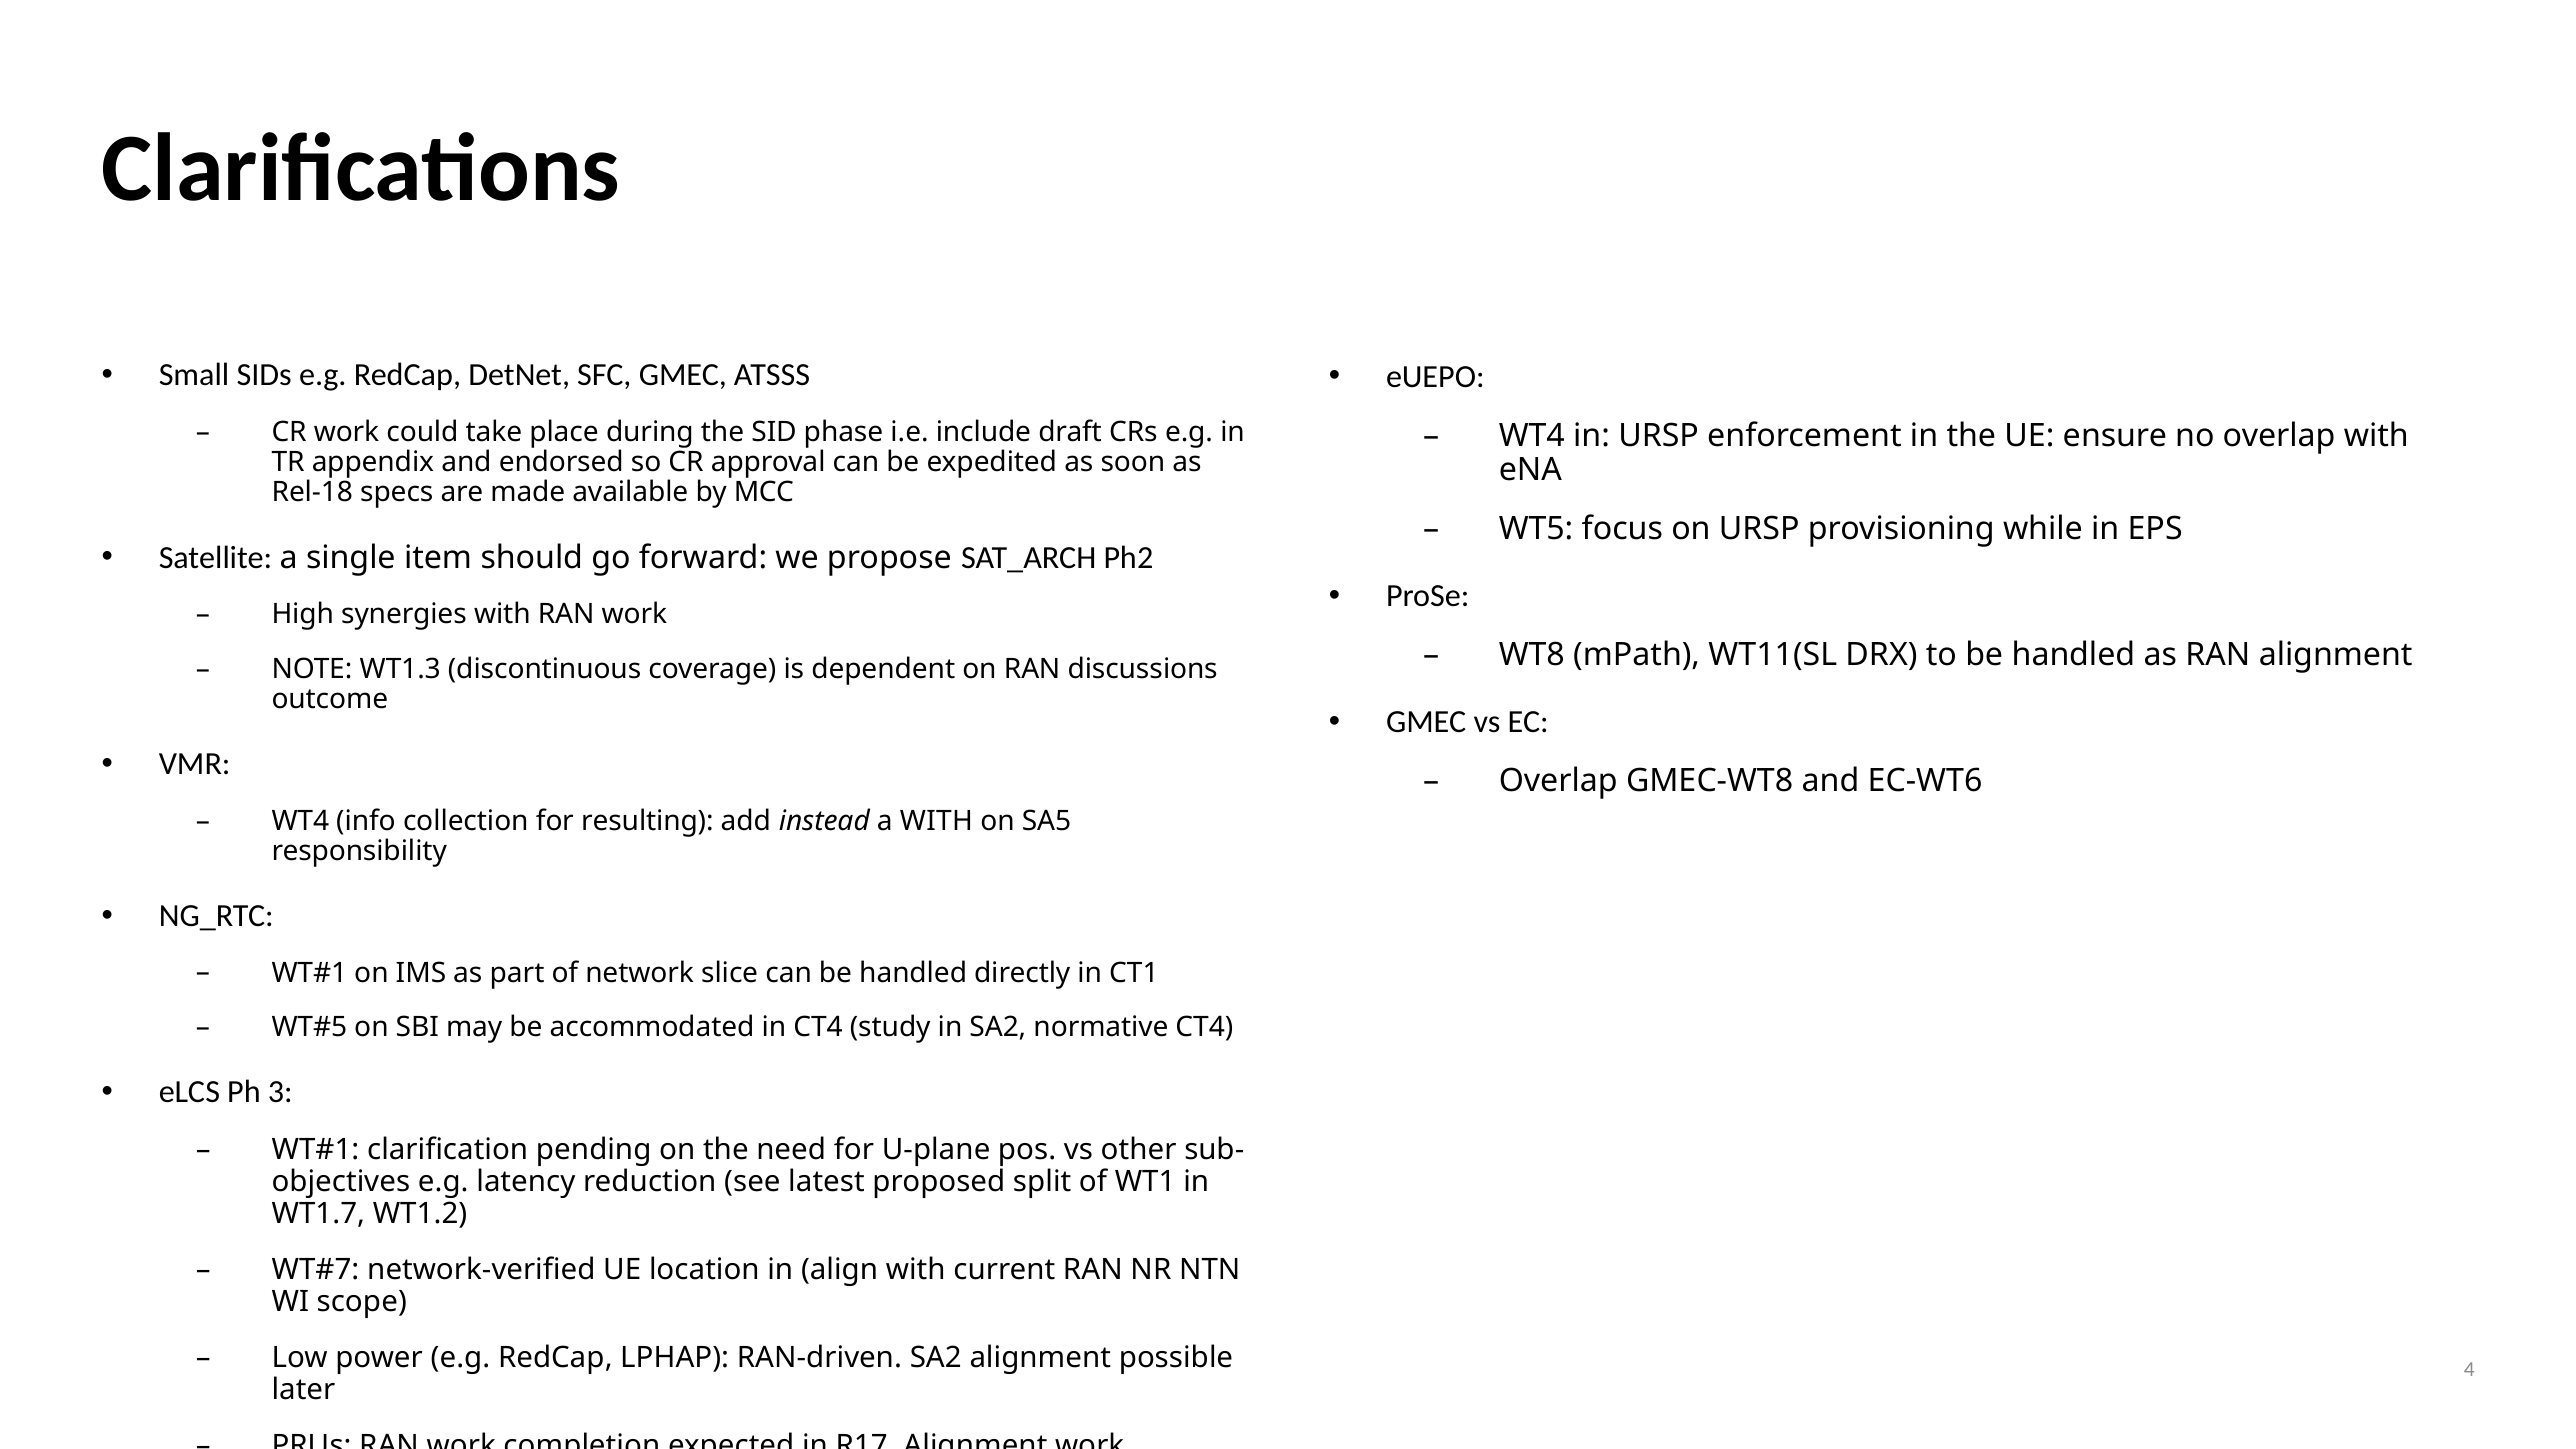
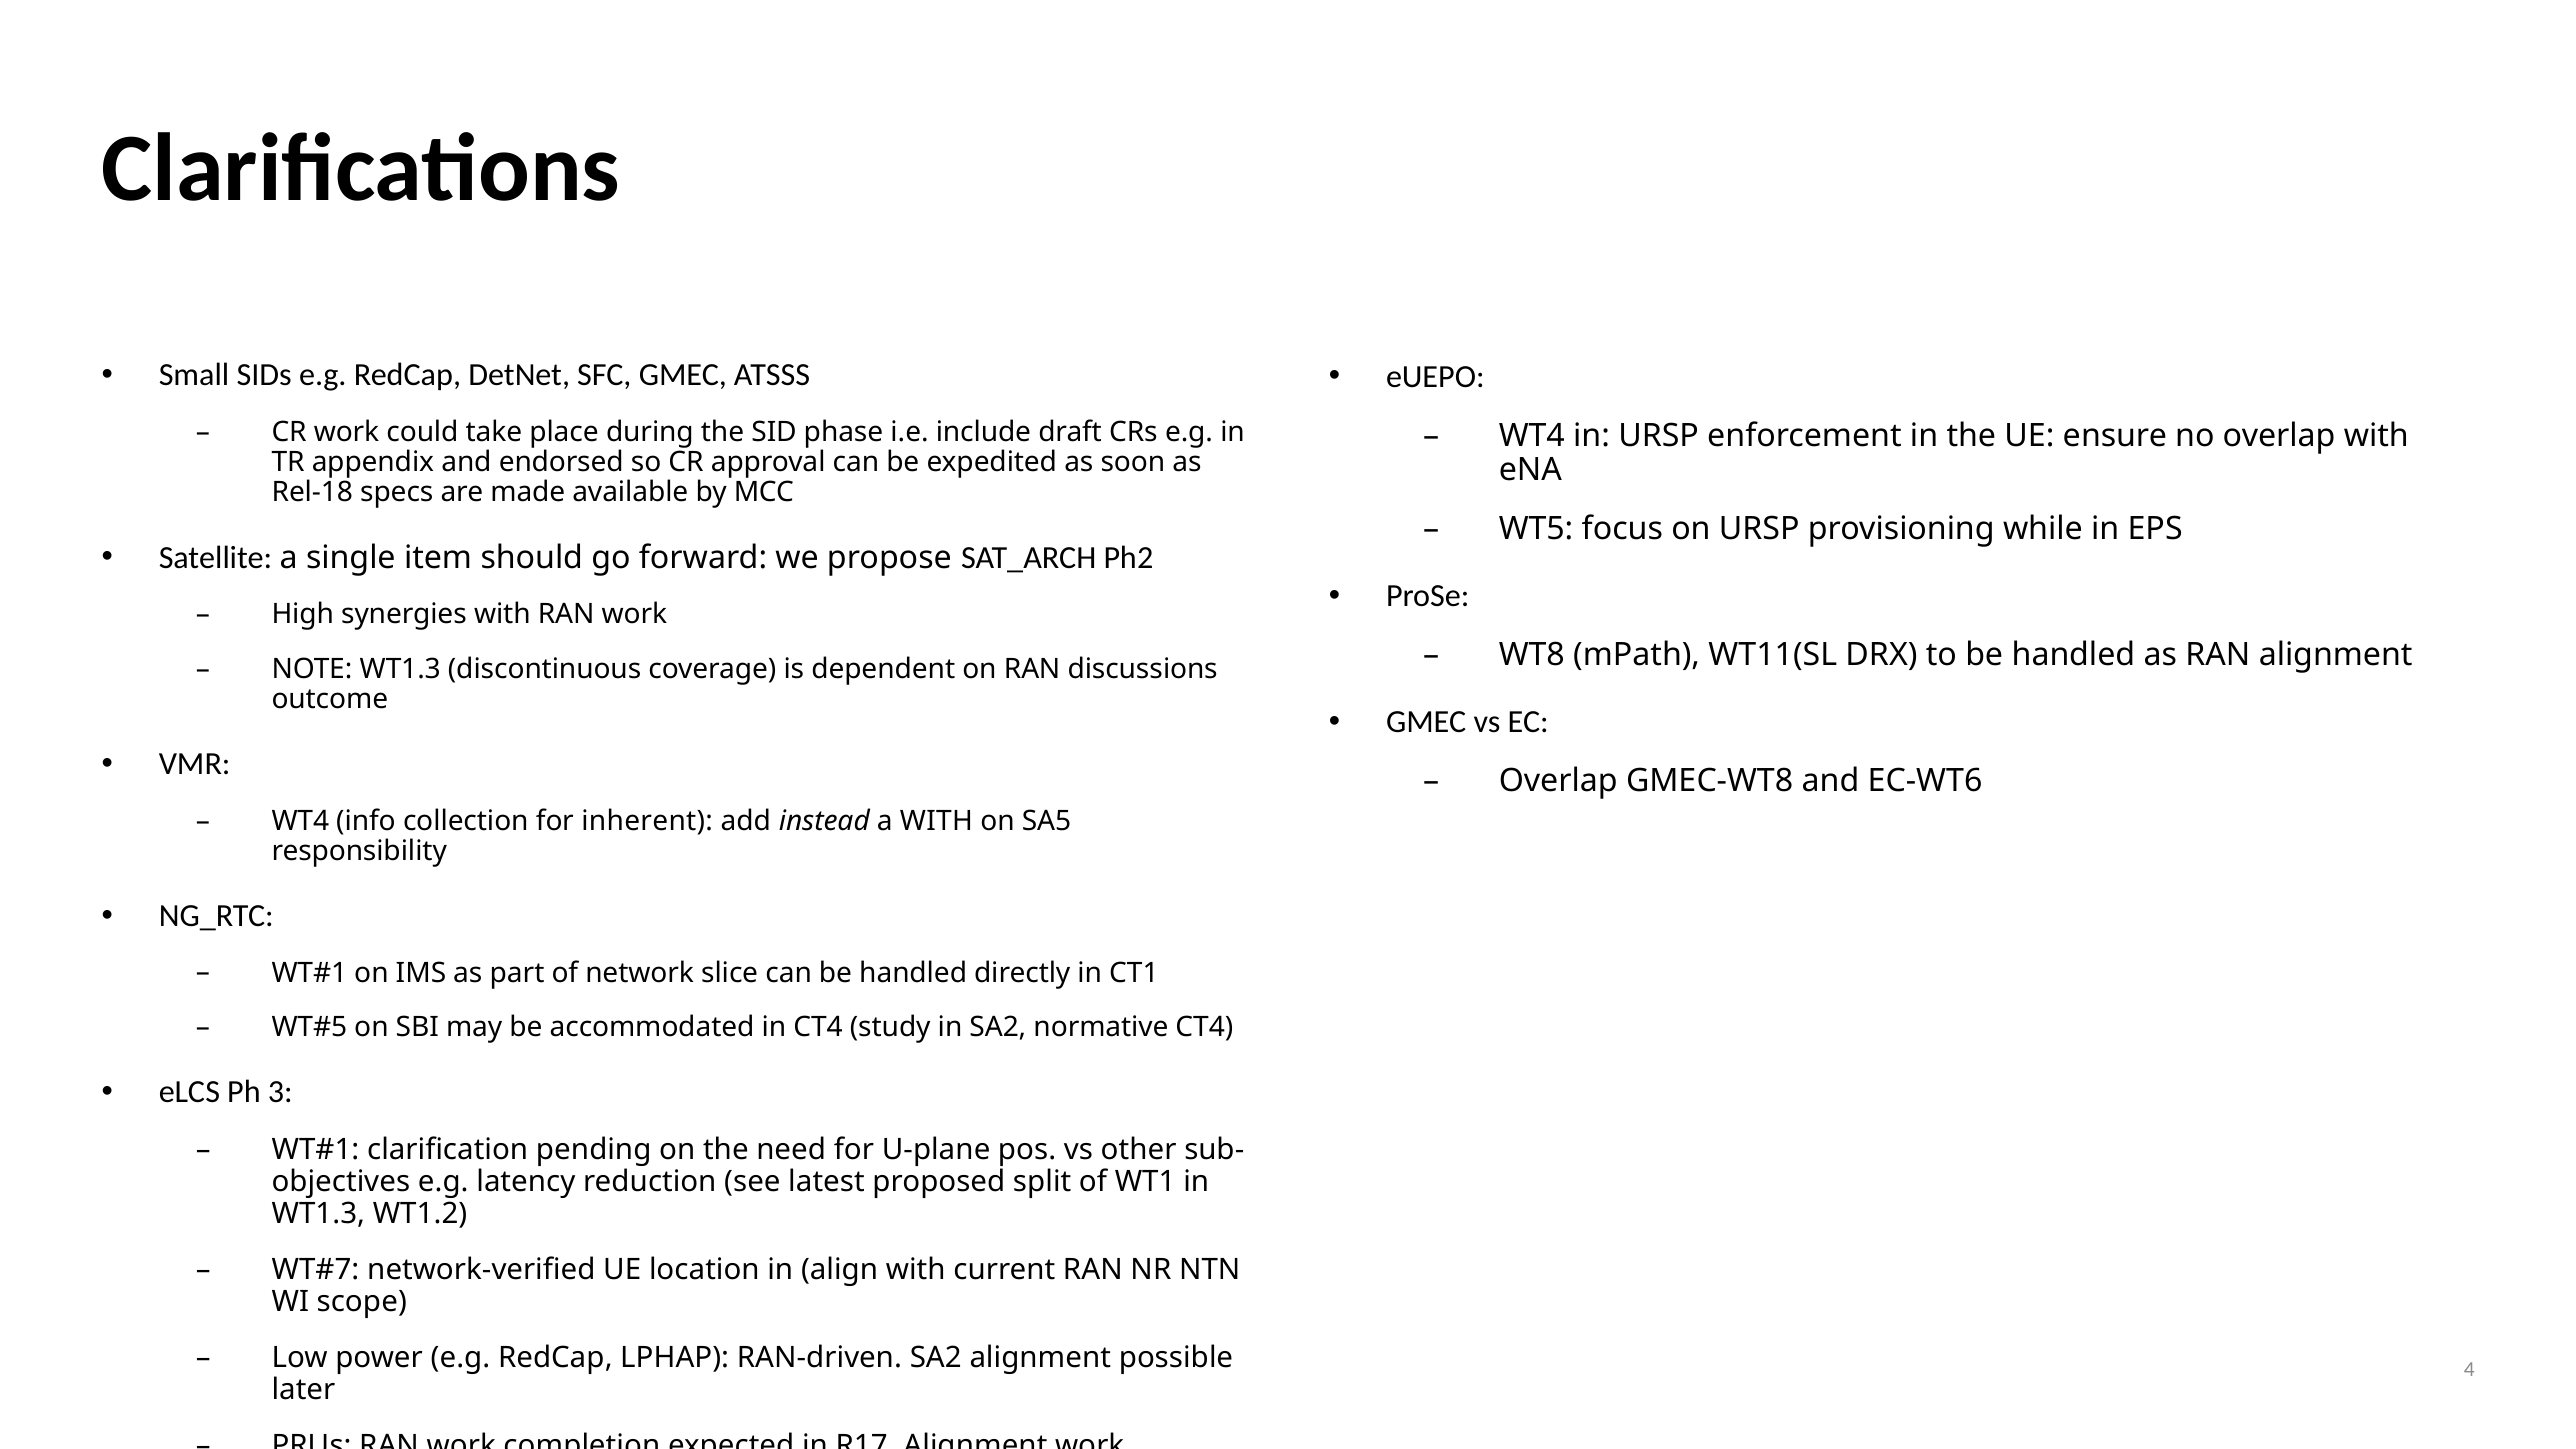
resulting: resulting -> inherent
WT1.7 at (318, 1213): WT1.7 -> WT1.3
